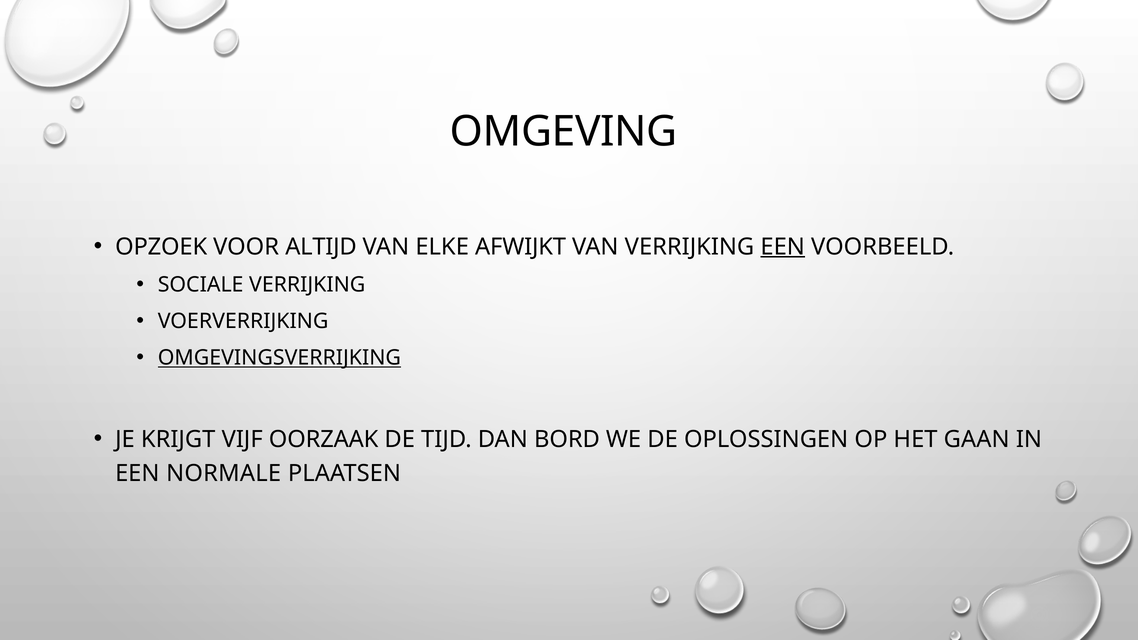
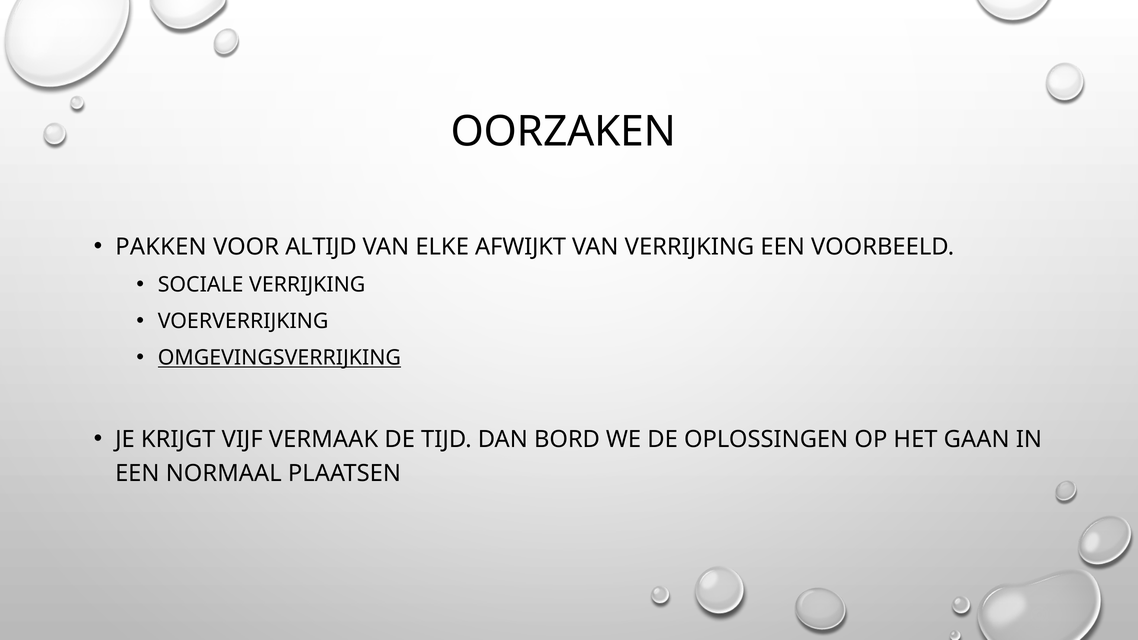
OMGEVING: OMGEVING -> OORZAKEN
OPZOEK: OPZOEK -> PAKKEN
EEN at (783, 247) underline: present -> none
OORZAAK: OORZAAK -> VERMAAK
NORMALE: NORMALE -> NORMAAL
